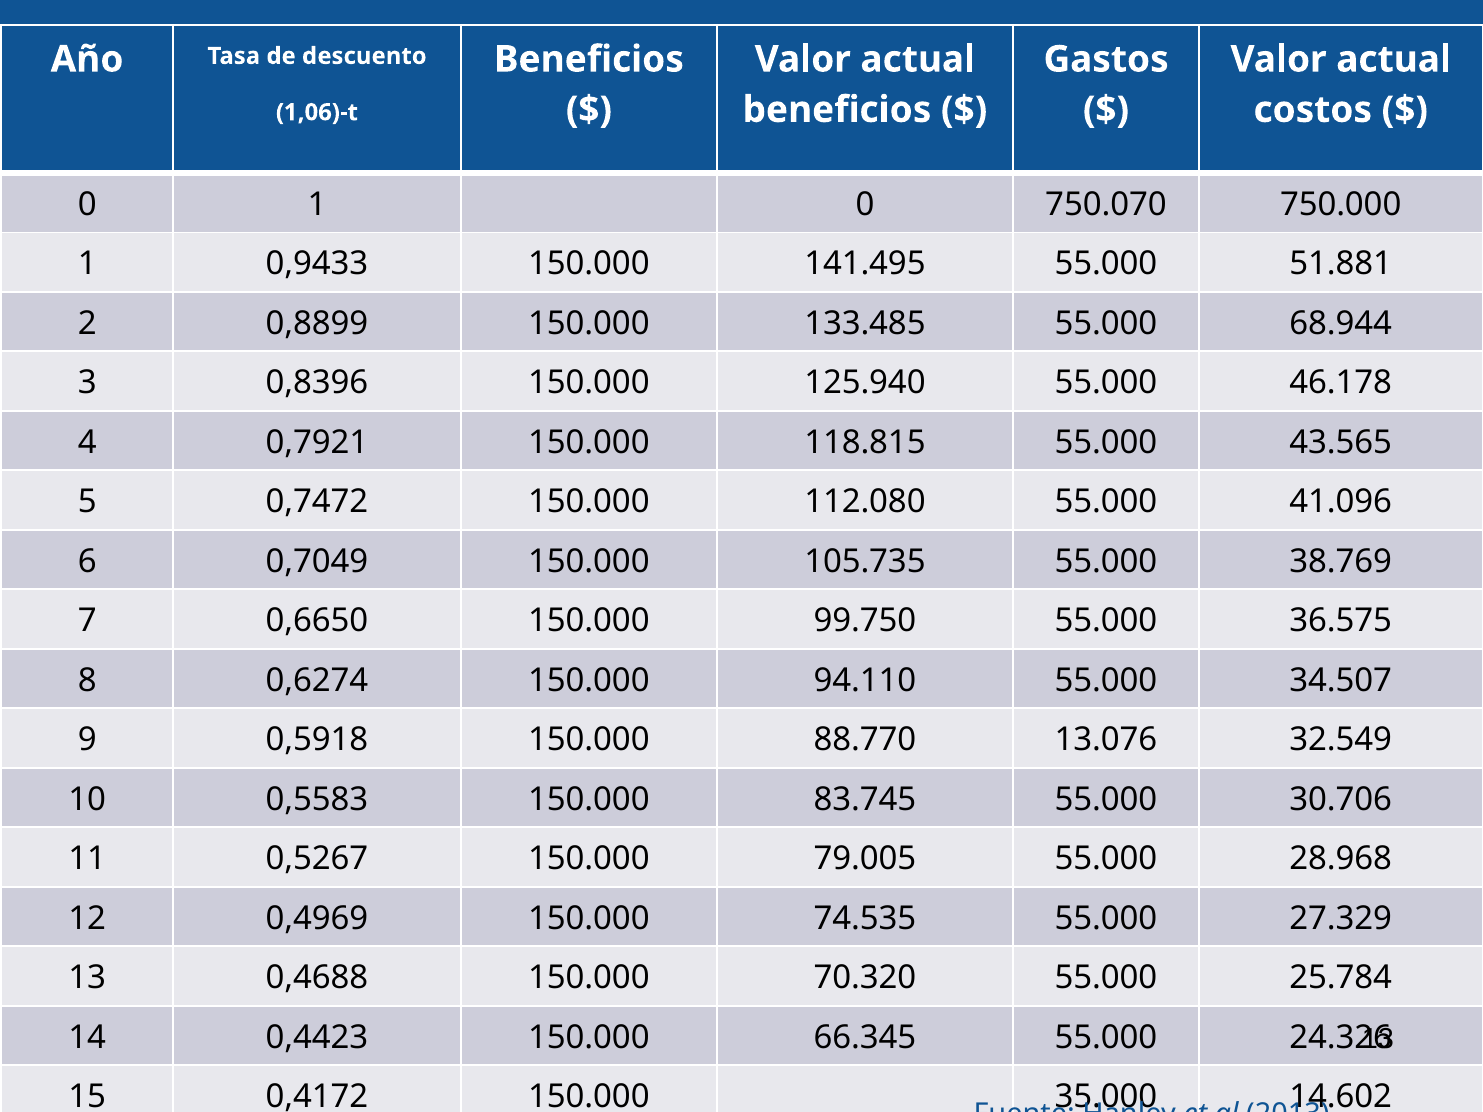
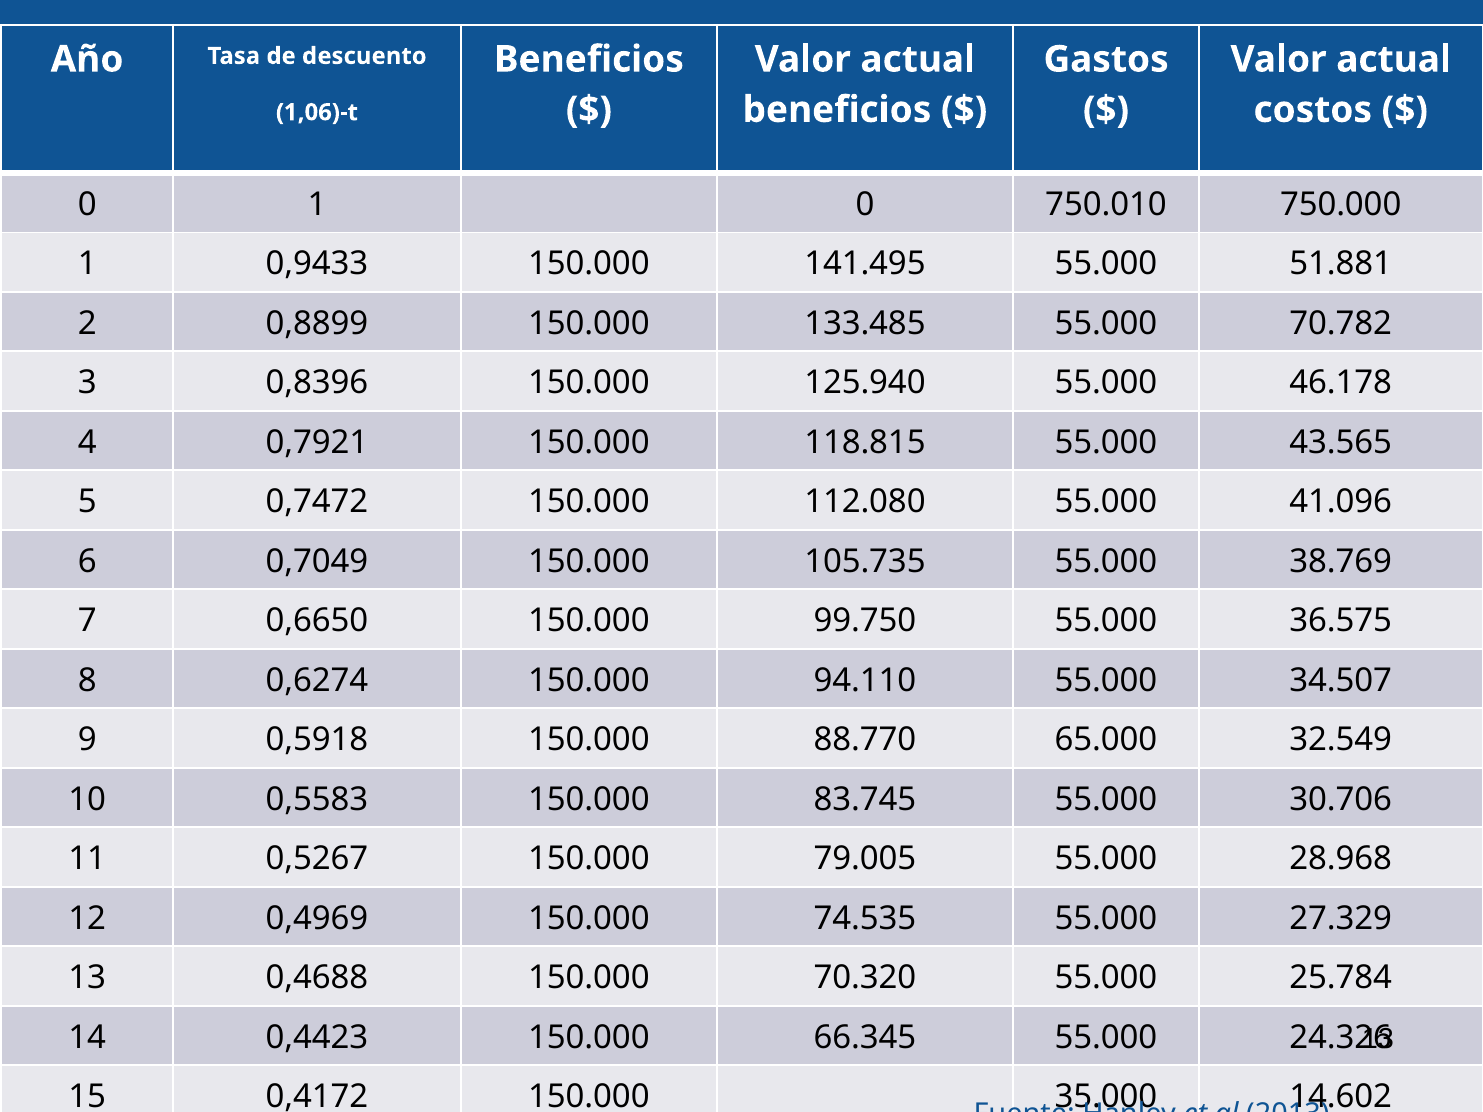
750.070: 750.070 -> 750.010
68.944: 68.944 -> 70.782
13.076: 13.076 -> 65.000
